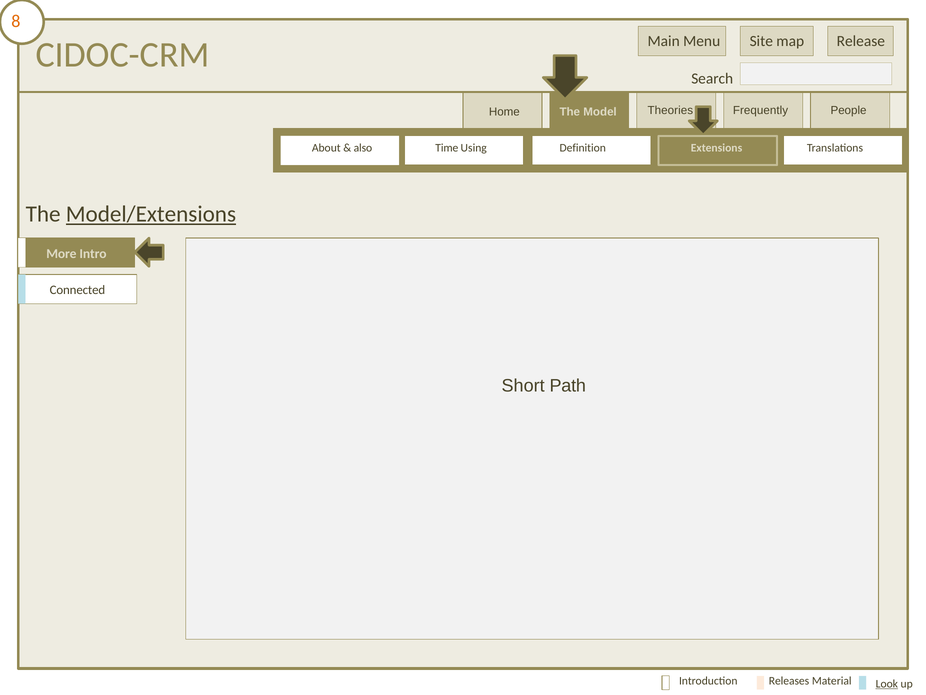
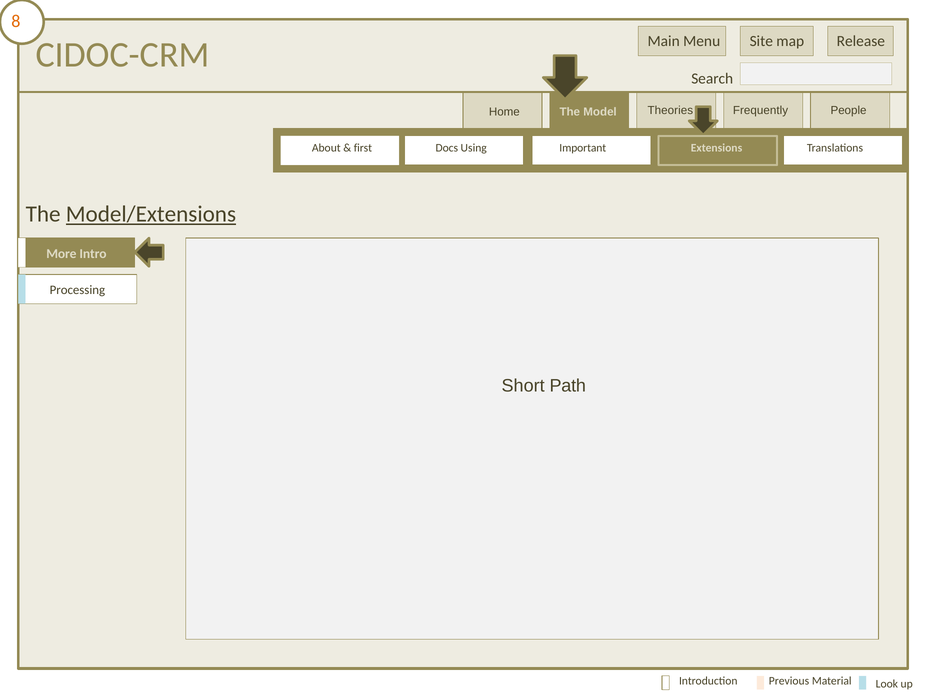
also: also -> first
Time: Time -> Docs
Definition: Definition -> Important
Connected: Connected -> Processing
Releases: Releases -> Previous
Look underline: present -> none
